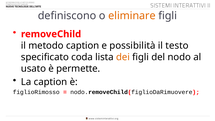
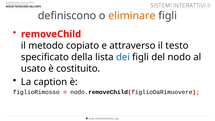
metodo caption: caption -> copiato
possibilità: possibilità -> attraverso
coda: coda -> della
dei colour: orange -> blue
permette: permette -> costituito
